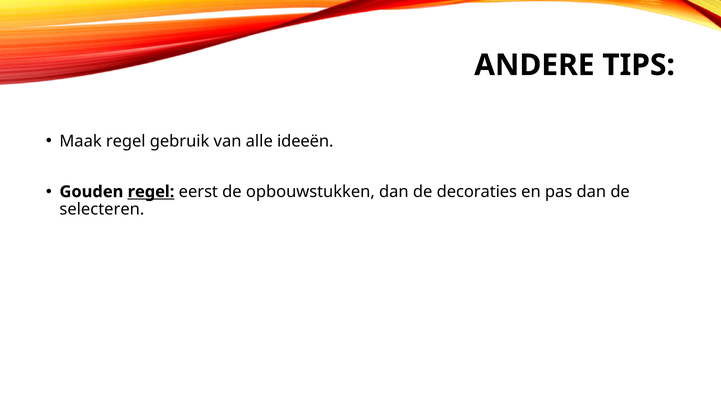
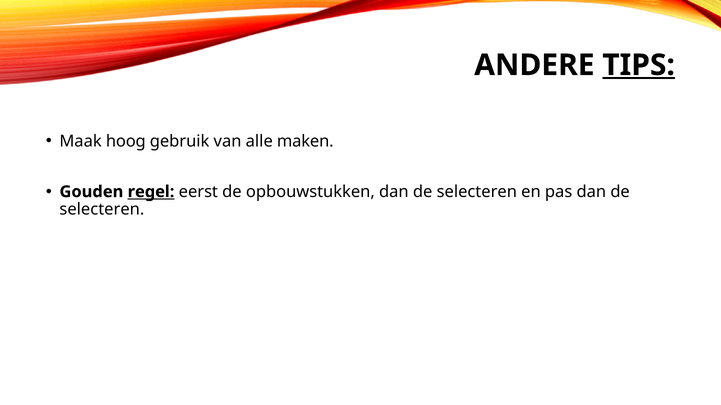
TIPS underline: none -> present
Maak regel: regel -> hoog
ideeën: ideeën -> maken
opbouwstukken dan de decoraties: decoraties -> selecteren
